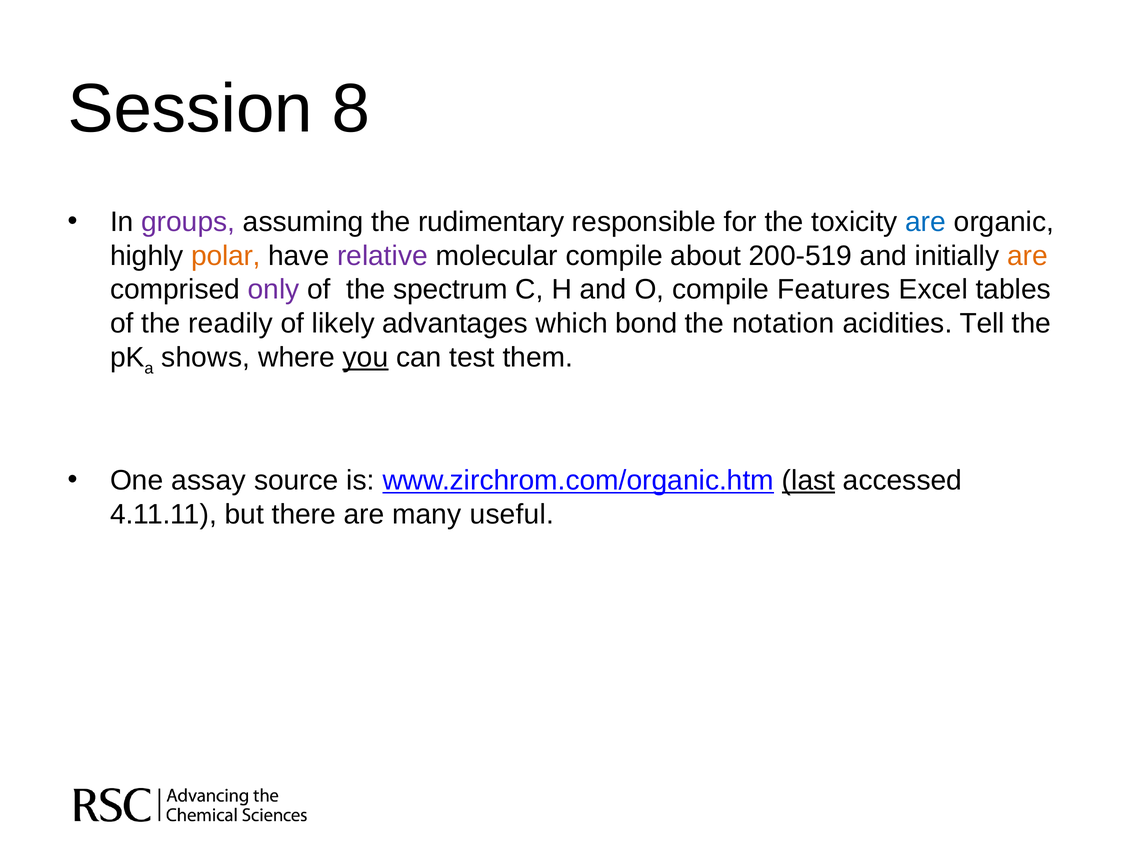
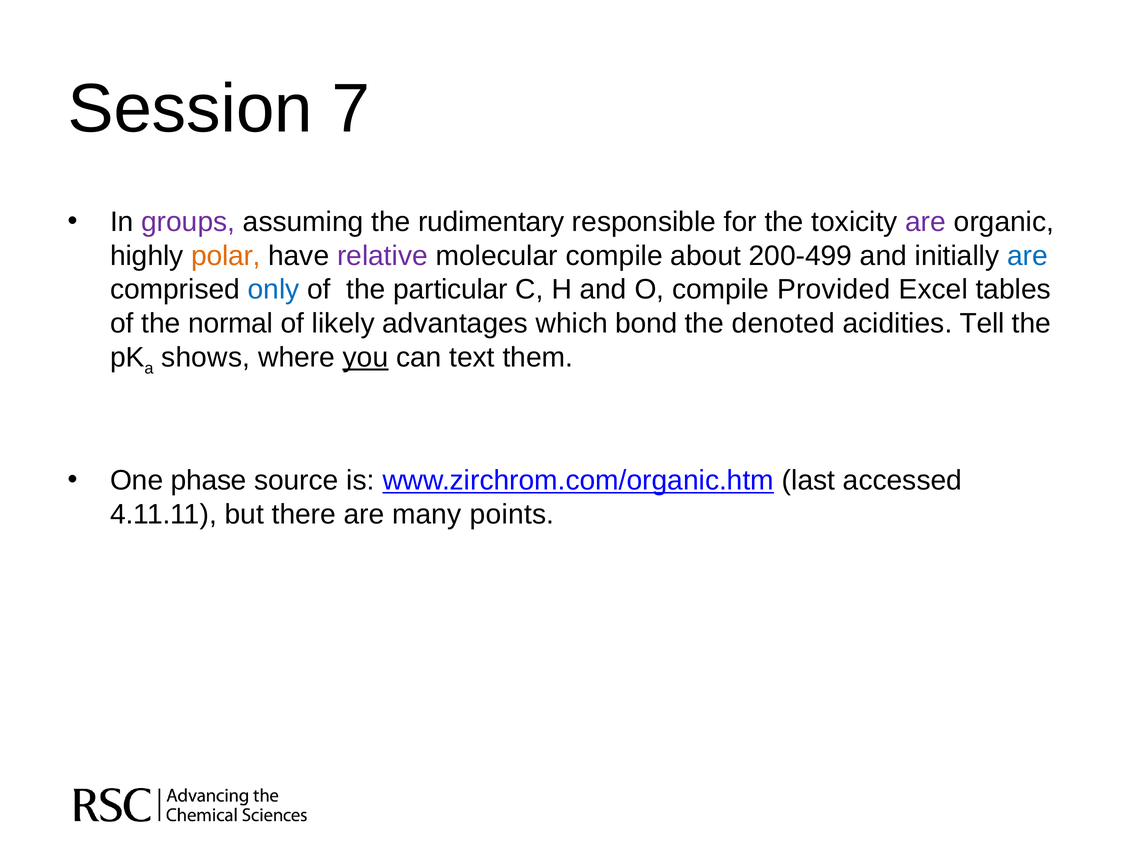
8: 8 -> 7
are at (926, 222) colour: blue -> purple
200-519: 200-519 -> 200-499
are at (1027, 256) colour: orange -> blue
only colour: purple -> blue
spectrum: spectrum -> particular
Features: Features -> Provided
readily: readily -> normal
notation: notation -> denoted
test: test -> text
assay: assay -> phase
last underline: present -> none
useful: useful -> points
